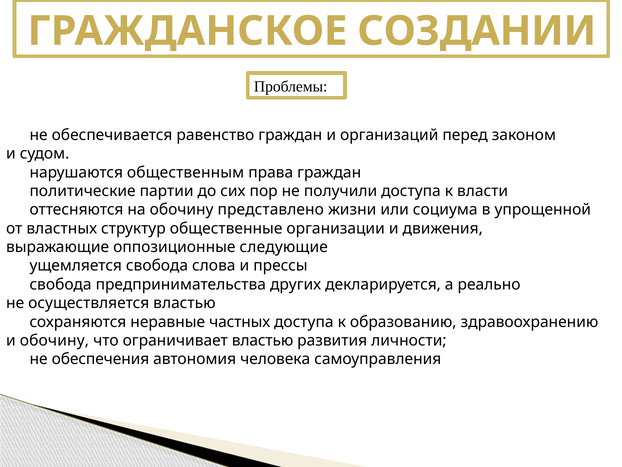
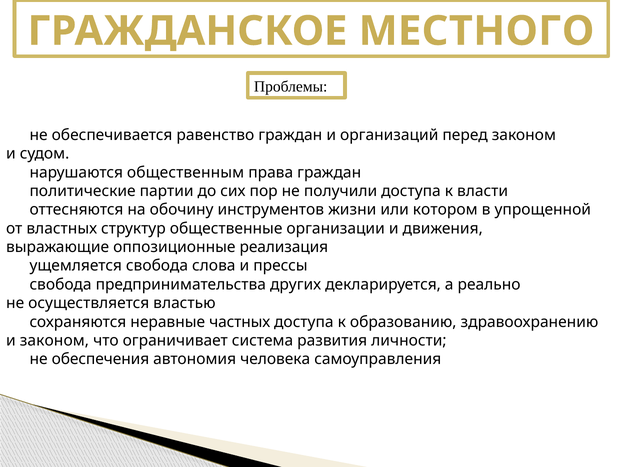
СОЗДАНИИ: СОЗДАНИИ -> МЕСТНОГО
представлено: представлено -> инструментов
социума: социума -> котором
следующие: следующие -> реализация
и обочину: обочину -> законом
ограничивает властью: властью -> система
